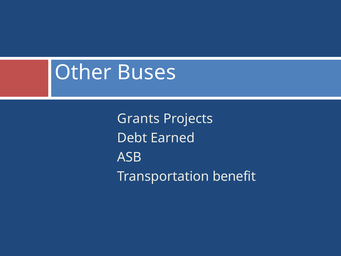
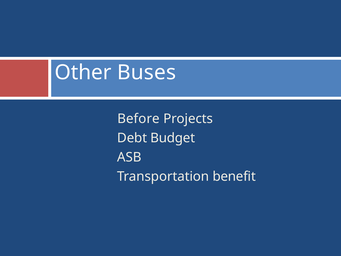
Grants: Grants -> Before
Earned: Earned -> Budget
